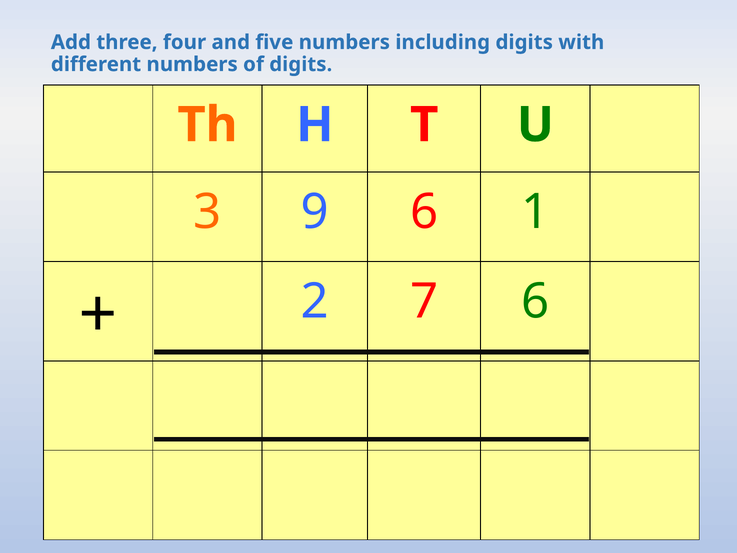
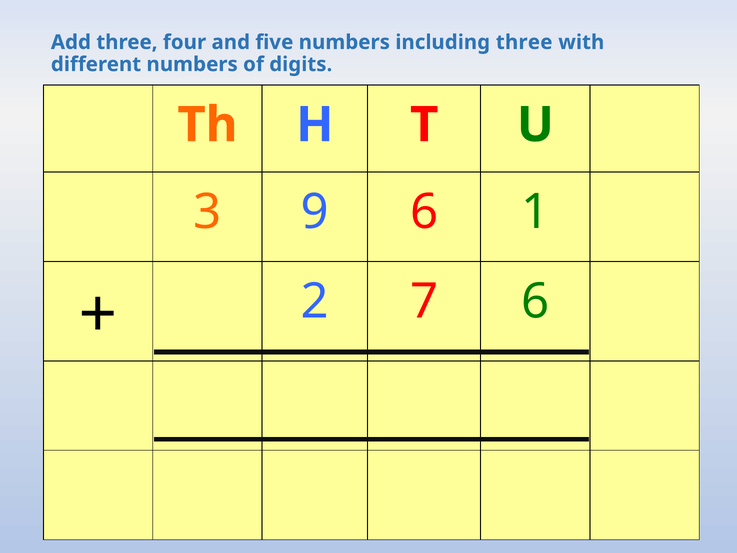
including digits: digits -> three
